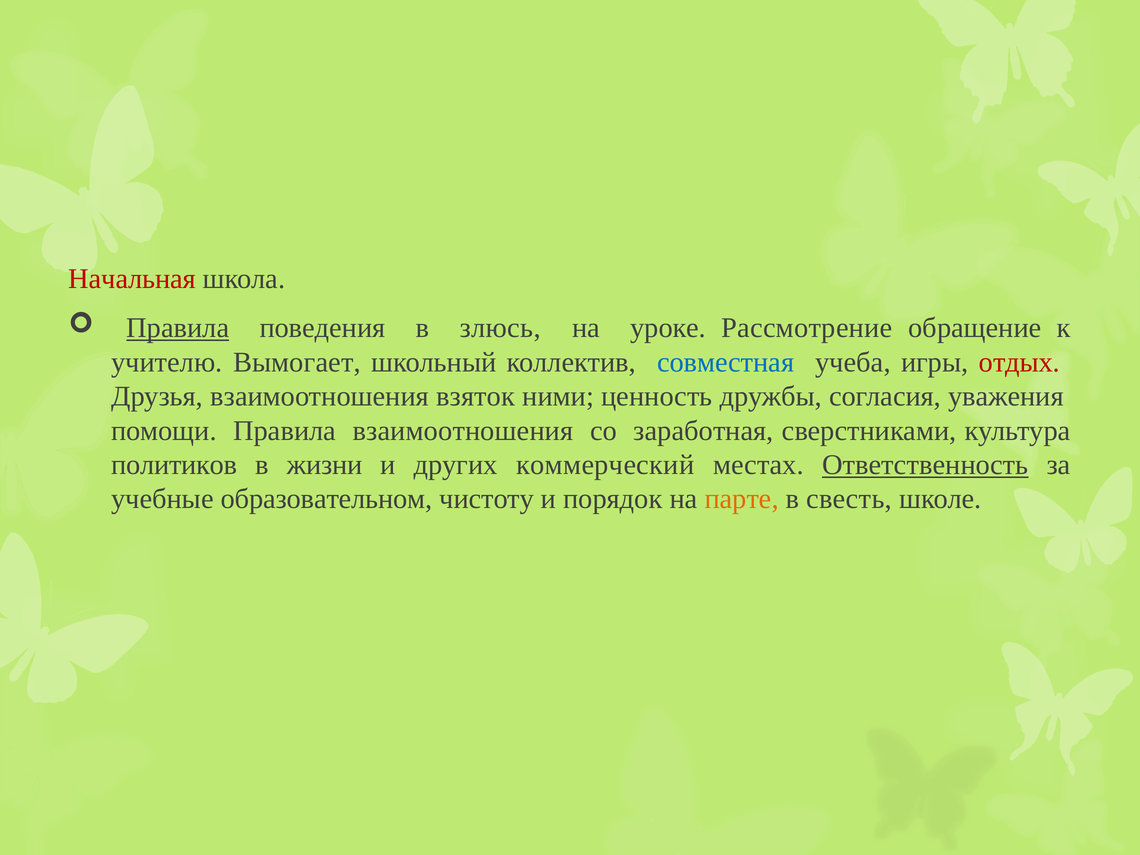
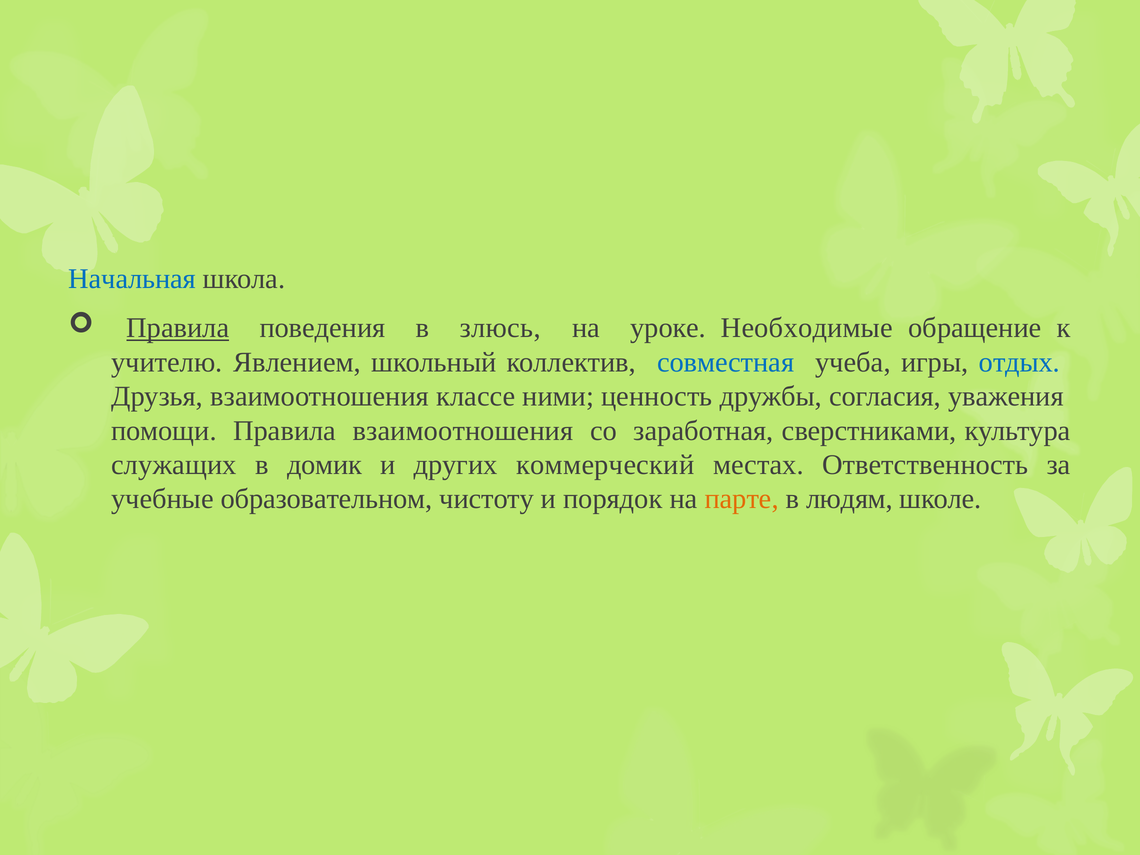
Начальная colour: red -> blue
Рассмотрение: Рассмотрение -> Необходимые
Вымогает: Вымогает -> Явлением
отдых colour: red -> blue
взяток: взяток -> классе
политиков: политиков -> служащих
жизни: жизни -> домик
Ответственность underline: present -> none
свесть: свесть -> людям
